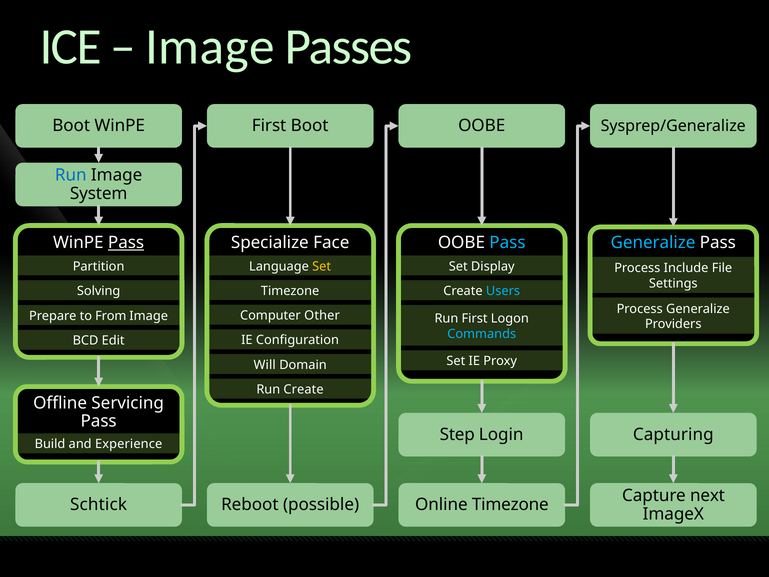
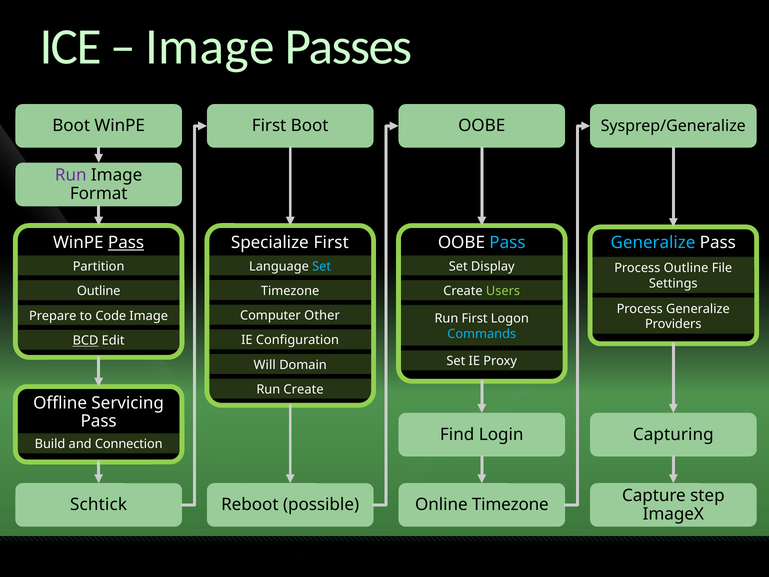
Run at (71, 175) colour: blue -> purple
System: System -> Format
Specialize Face: Face -> First
Set at (322, 266) colour: yellow -> light blue
Process Include: Include -> Outline
Users colour: light blue -> light green
Solving at (99, 291): Solving -> Outline
From: From -> Code
BCD underline: none -> present
Step: Step -> Find
Experience: Experience -> Connection
next: next -> step
